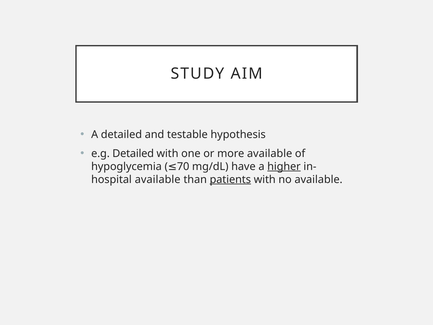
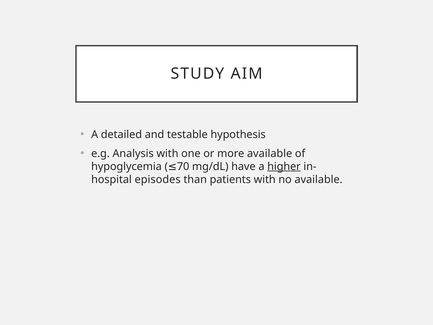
e.g Detailed: Detailed -> Analysis
available at (158, 179): available -> episodes
patients underline: present -> none
